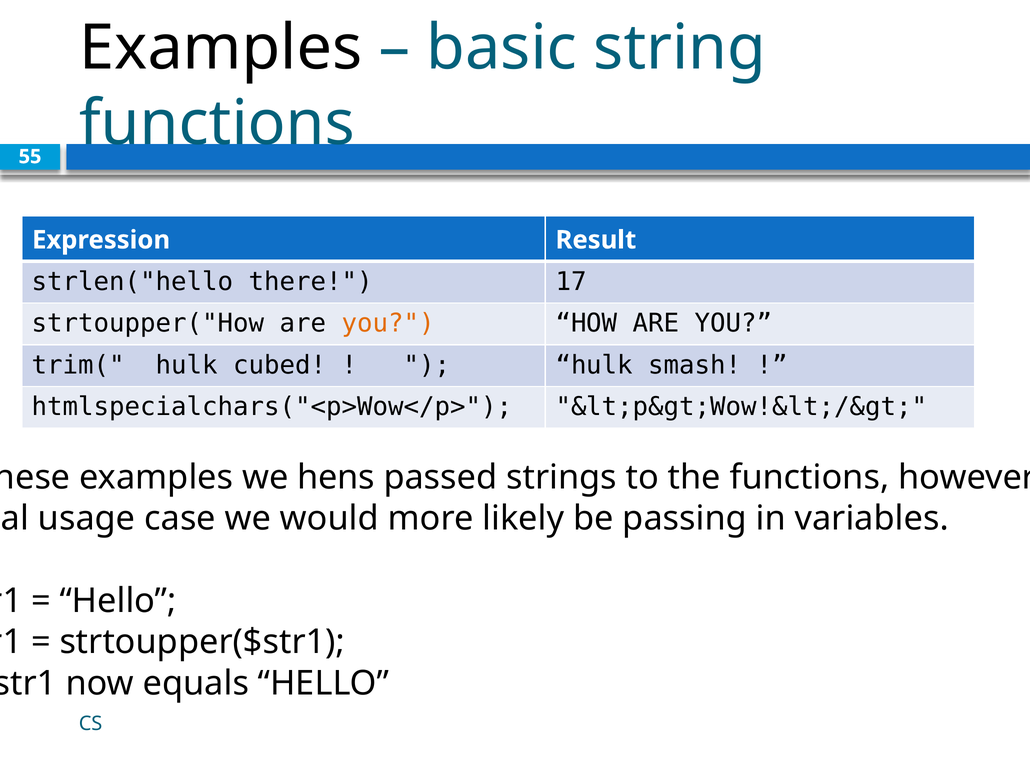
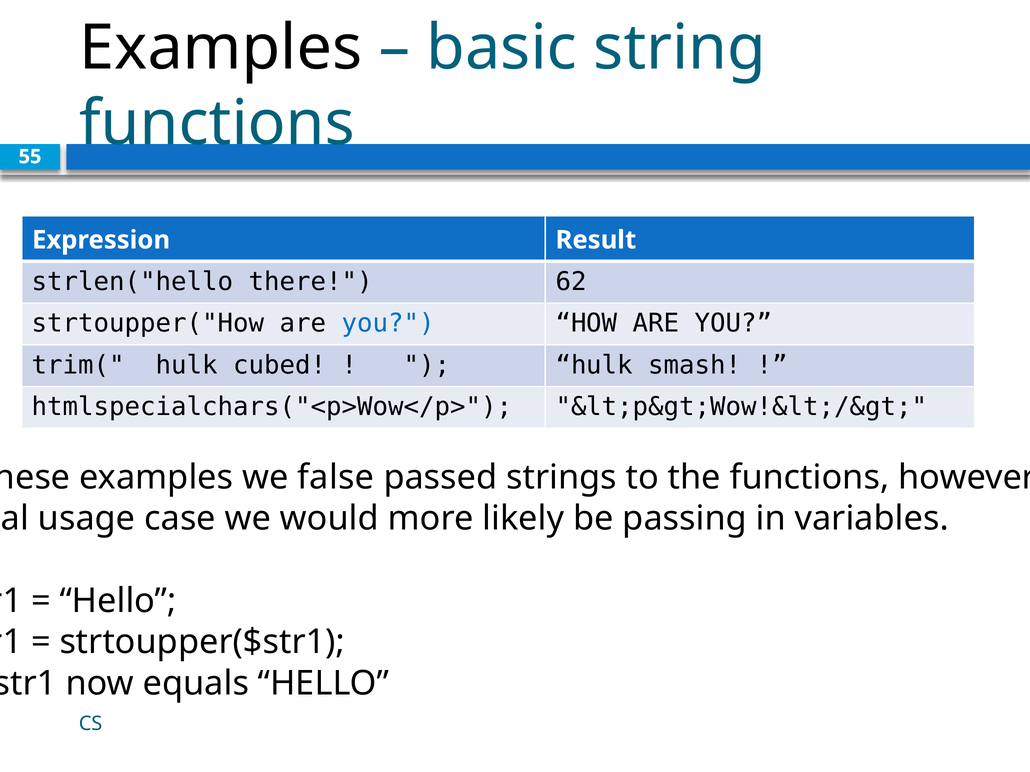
17: 17 -> 62
you at (388, 324) colour: orange -> blue
hens: hens -> false
